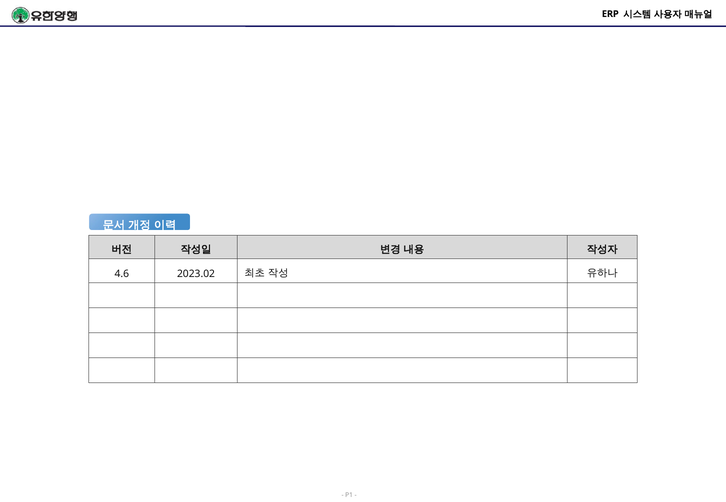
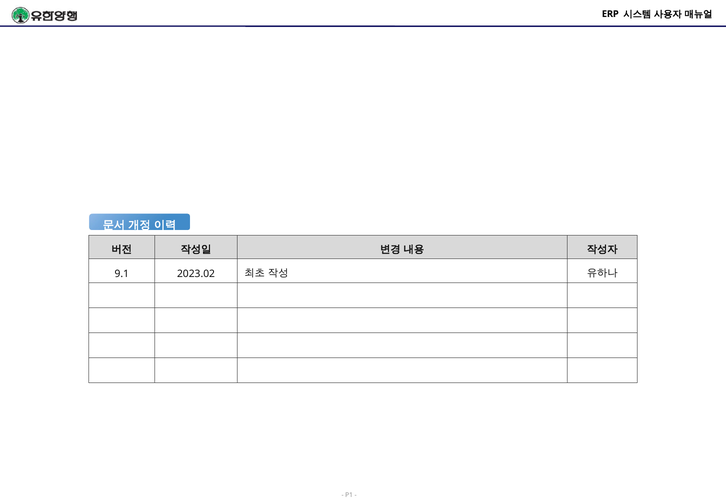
4.6: 4.6 -> 9.1
